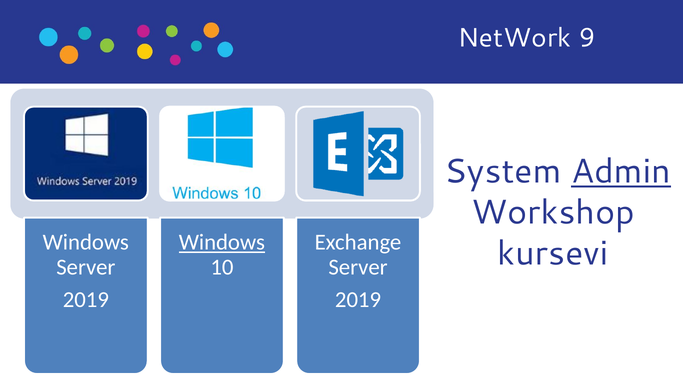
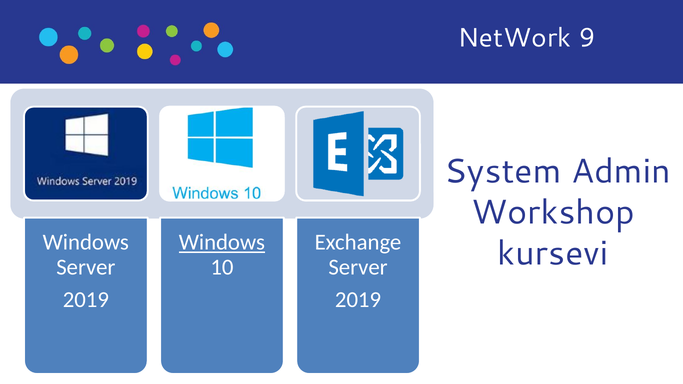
Admin underline: present -> none
